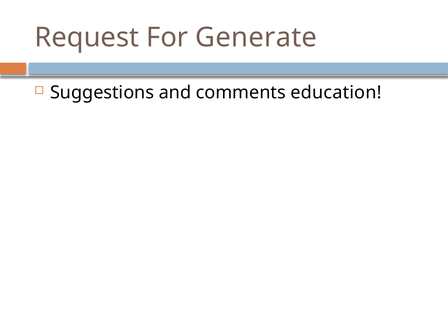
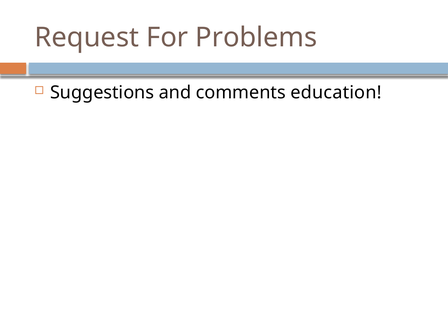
Generate: Generate -> Problems
